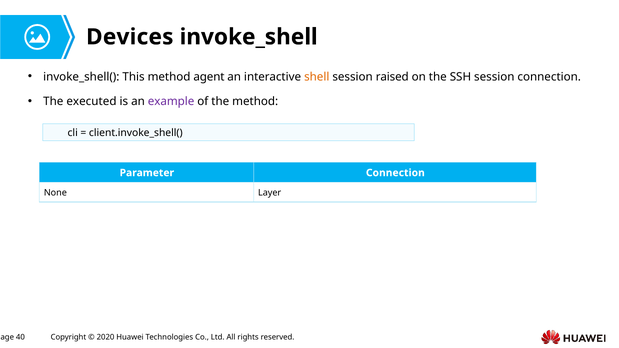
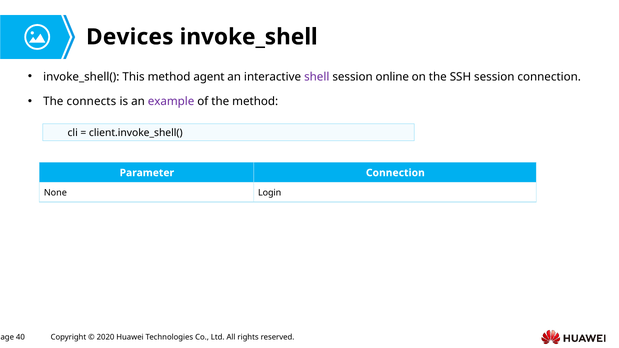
shell colour: orange -> purple
raised: raised -> online
executed: executed -> connects
Layer: Layer -> Login
